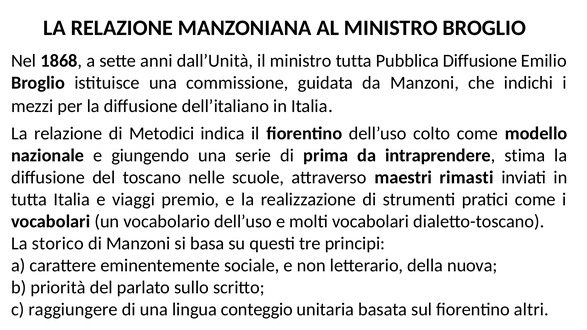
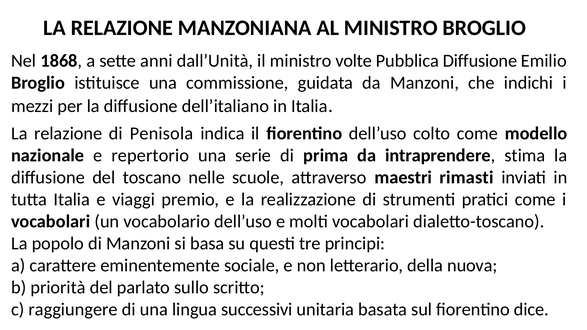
ministro tutta: tutta -> volte
Metodici: Metodici -> Penisola
giungendo: giungendo -> repertorio
storico: storico -> popolo
conteggio: conteggio -> successivi
altri: altri -> dice
